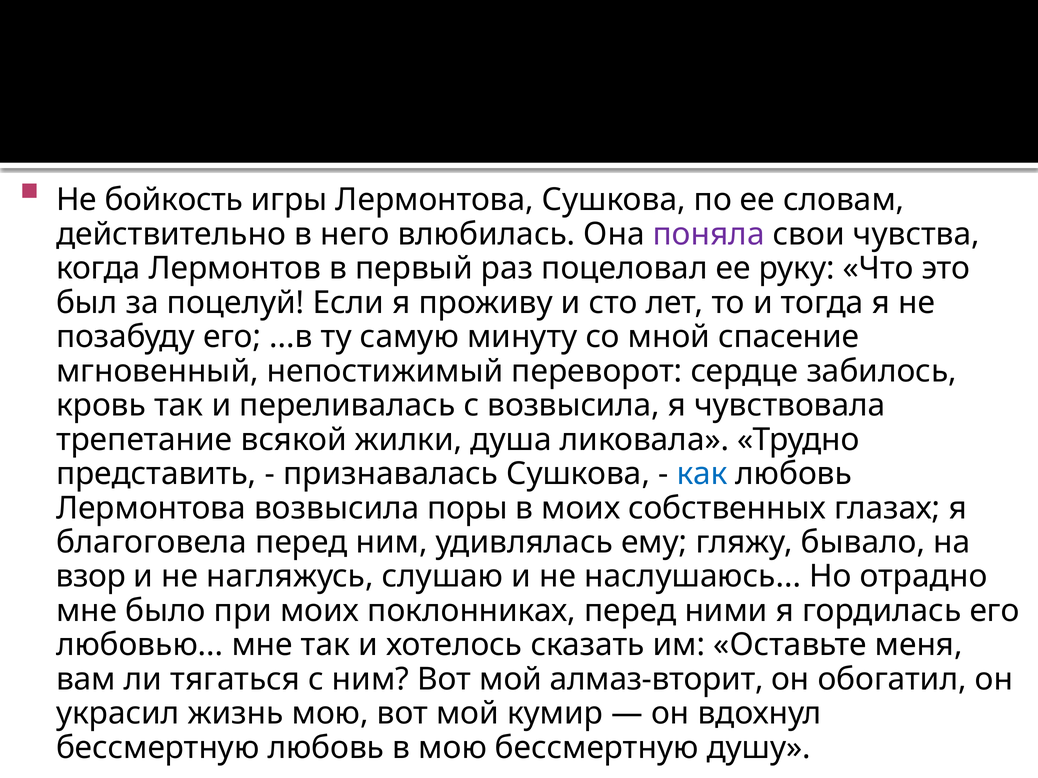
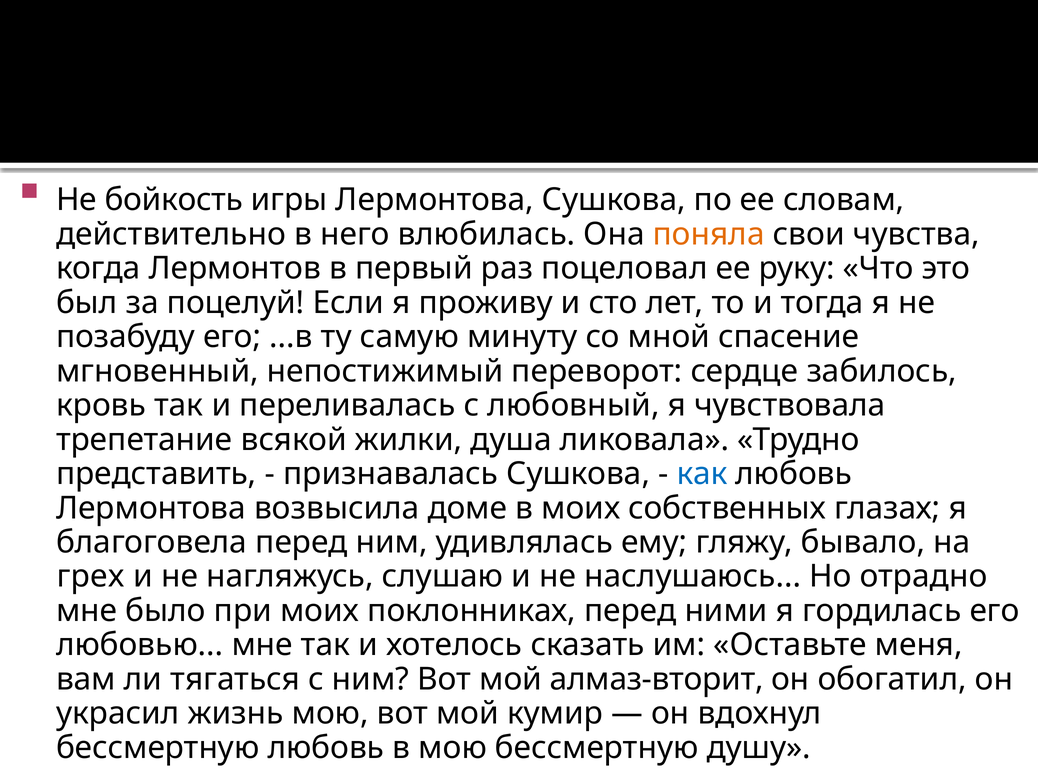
поняла colour: purple -> orange
с возвысила: возвысила -> любовный
поры: поры -> доме
взор: взор -> грех
